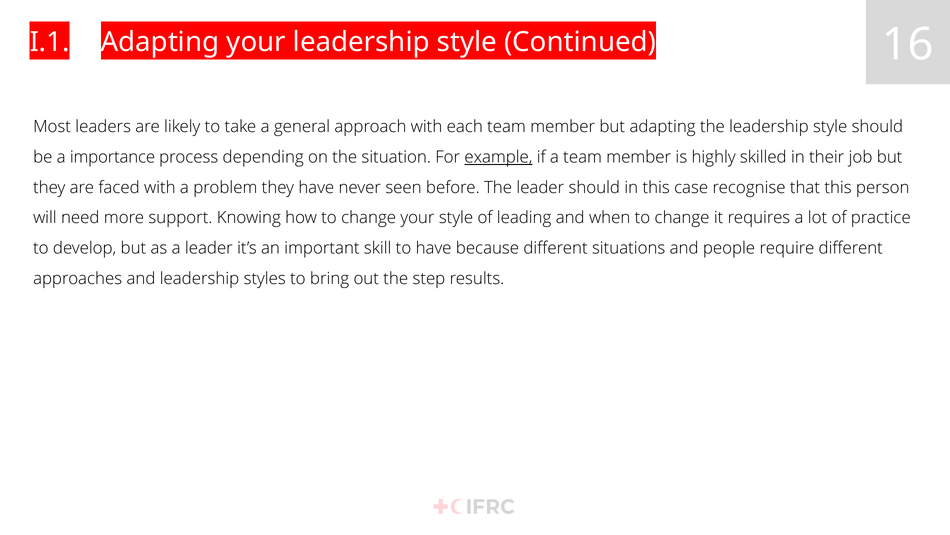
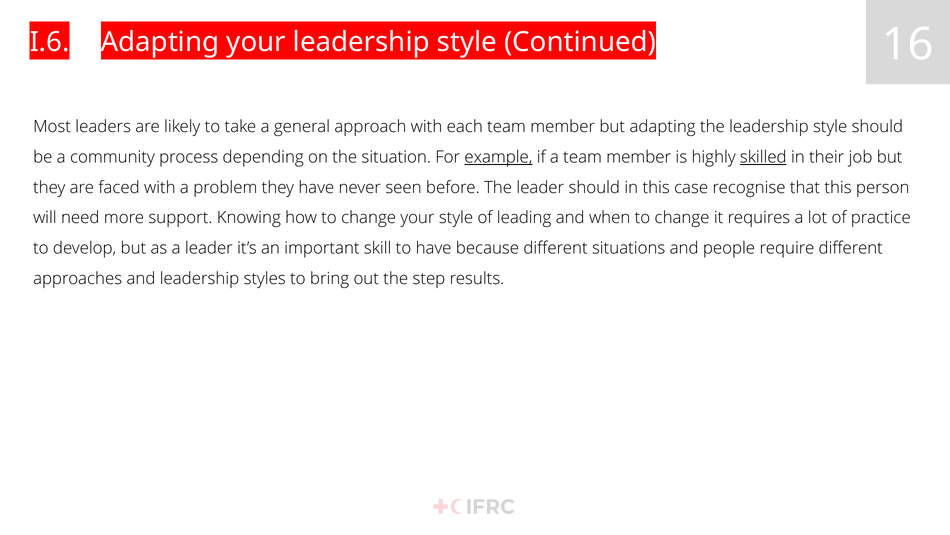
I.1: I.1 -> I.6
importance: importance -> community
skilled underline: none -> present
